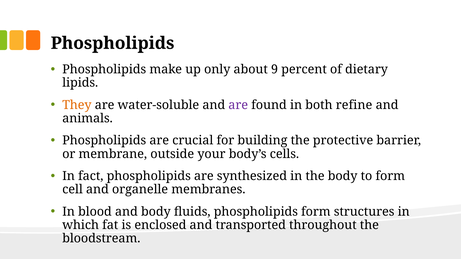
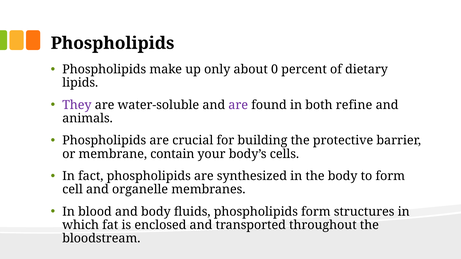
9: 9 -> 0
They colour: orange -> purple
outside: outside -> contain
